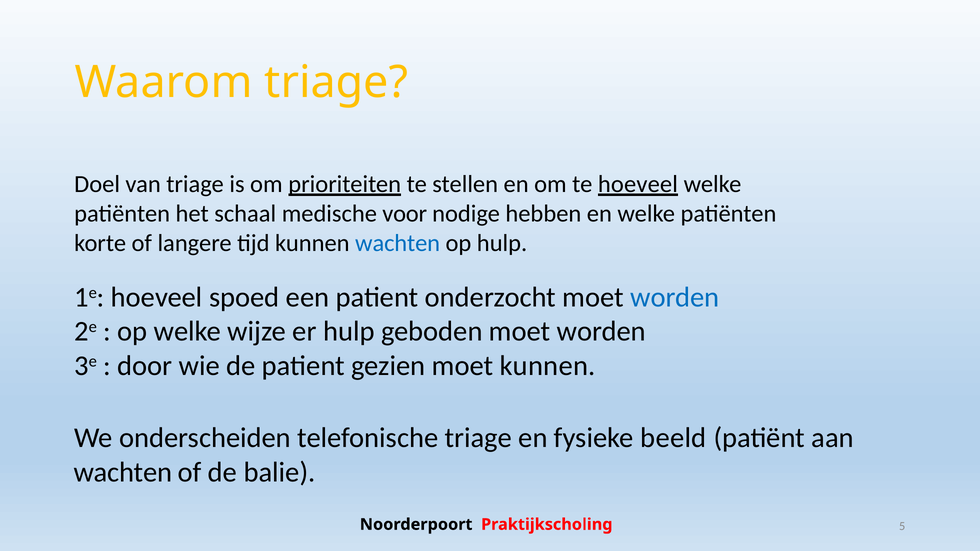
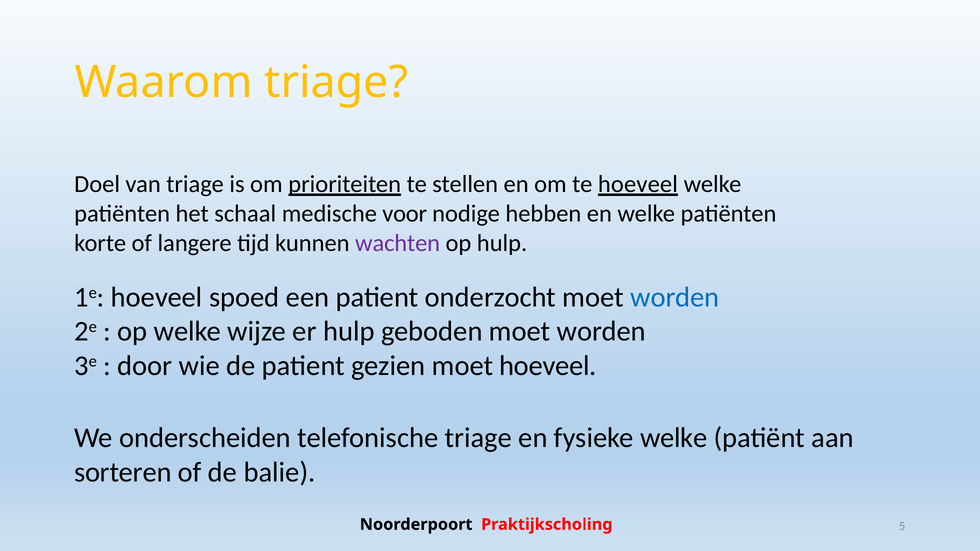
wachten at (398, 243) colour: blue -> purple
moet kunnen: kunnen -> hoeveel
fysieke beeld: beeld -> welke
wachten at (123, 472): wachten -> sorteren
